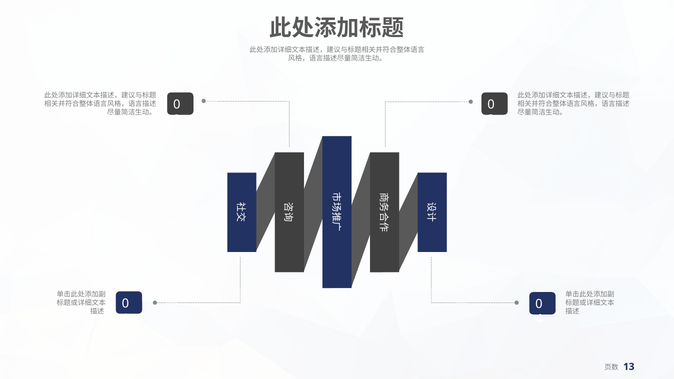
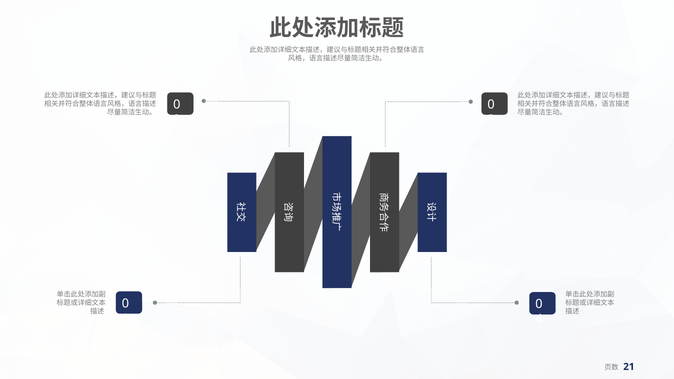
13: 13 -> 21
